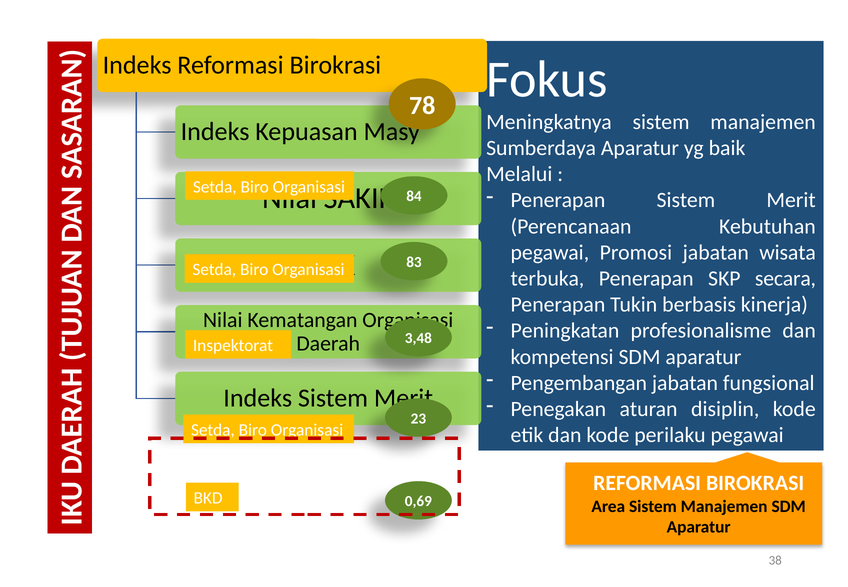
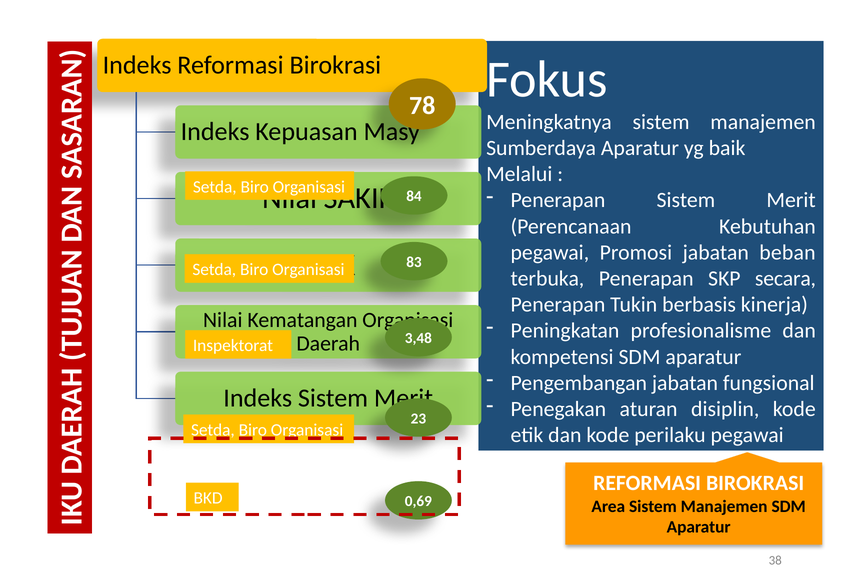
wisata: wisata -> beban
